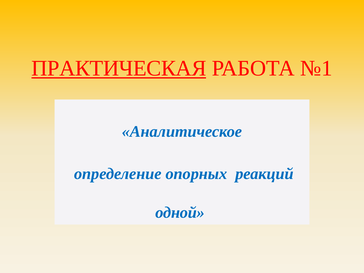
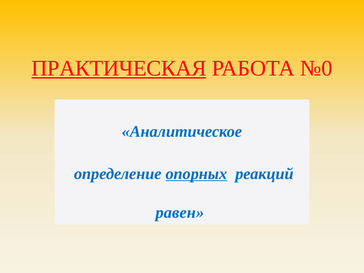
№1: №1 -> №0
опорных underline: none -> present
одной: одной -> равен
